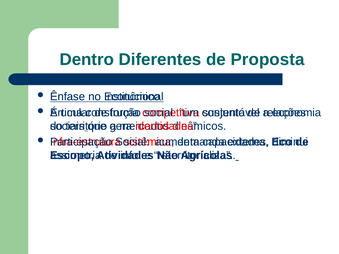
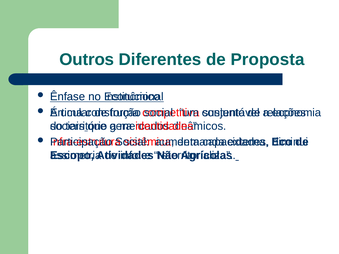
Dentro: Dentro -> Outros
